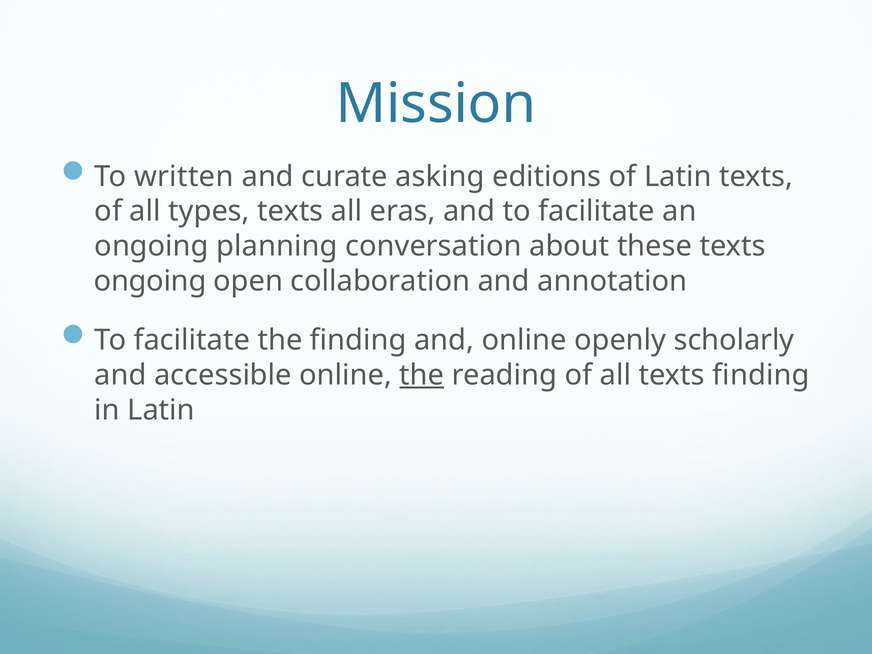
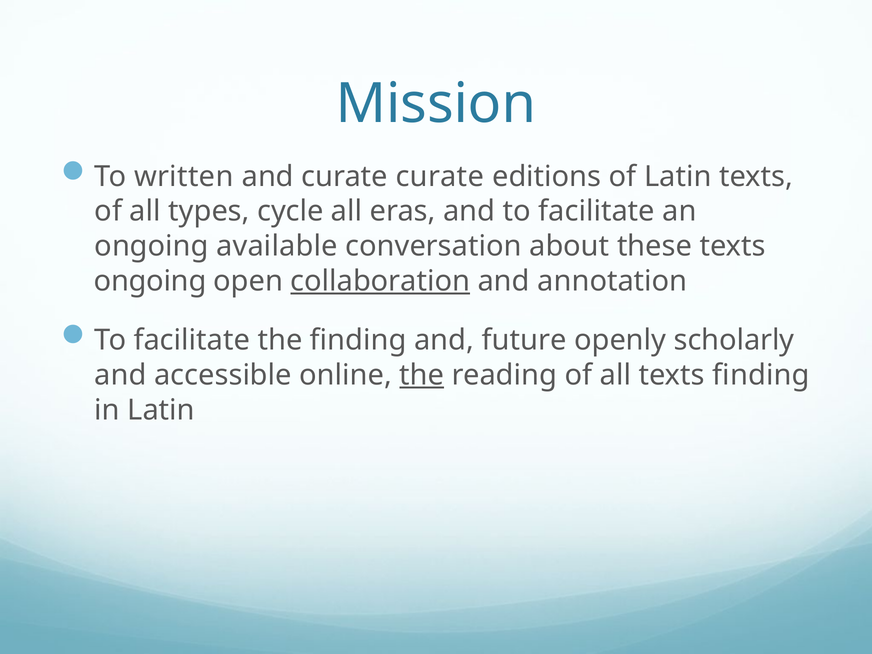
curate asking: asking -> curate
types texts: texts -> cycle
planning: planning -> available
collaboration underline: none -> present
and online: online -> future
